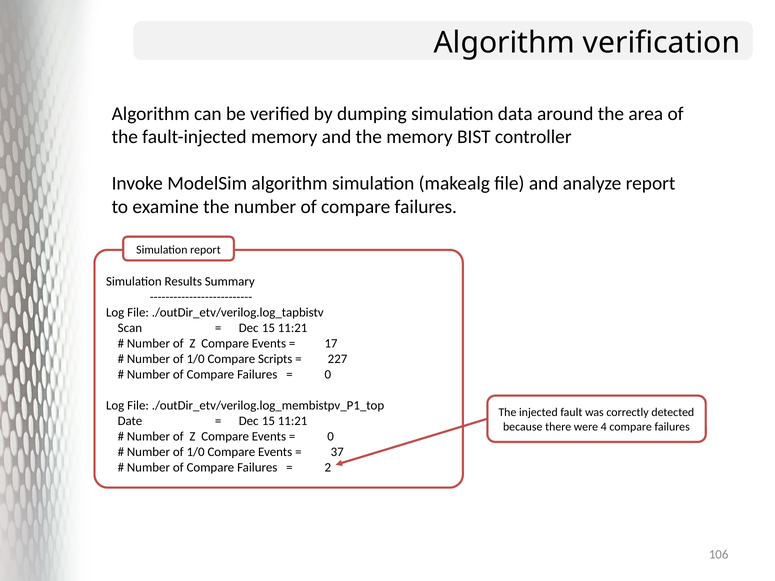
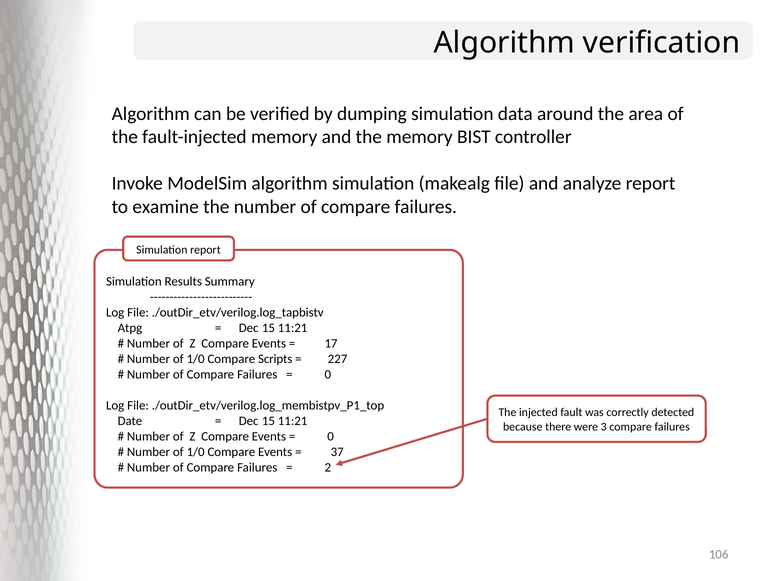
Scan: Scan -> Atpg
4: 4 -> 3
